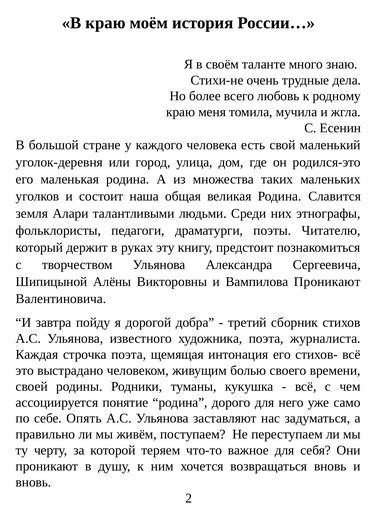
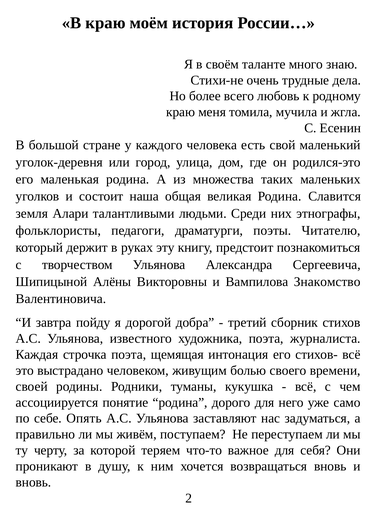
Вампилова Проникают: Проникают -> Знакомство
